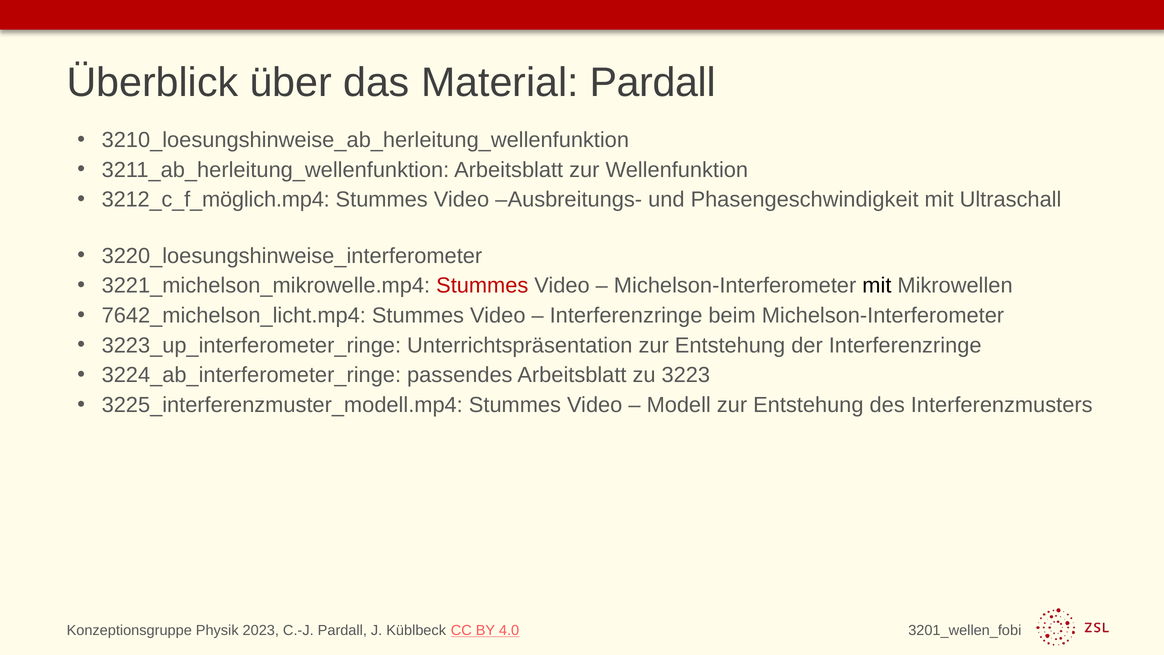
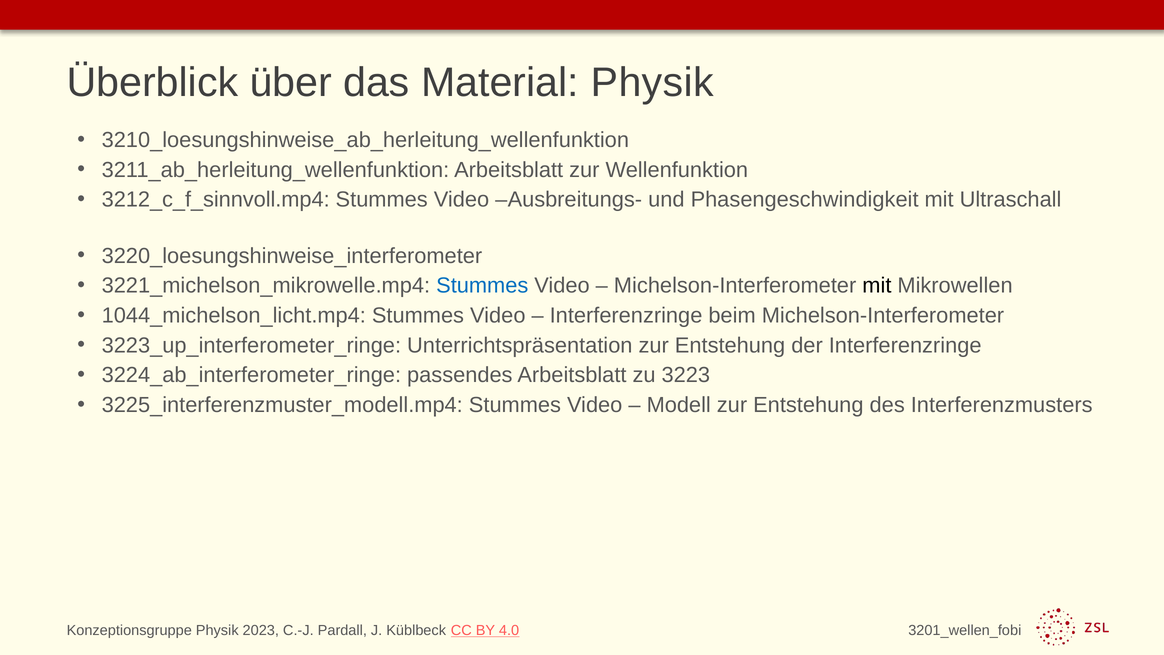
Material Pardall: Pardall -> Physik
3212_c_f_möglich.mp4: 3212_c_f_möglich.mp4 -> 3212_c_f_sinnvoll.mp4
Stummes at (482, 286) colour: red -> blue
7642_michelson_licht.mp4: 7642_michelson_licht.mp4 -> 1044_michelson_licht.mp4
